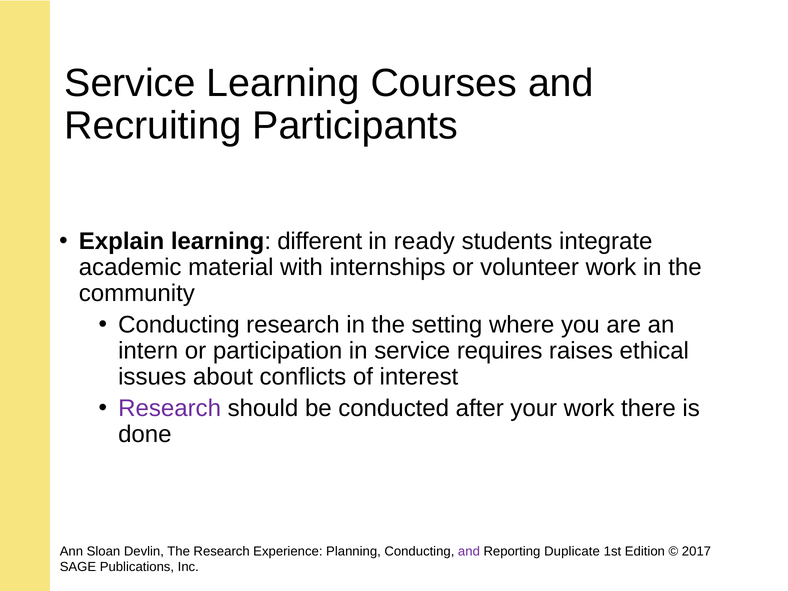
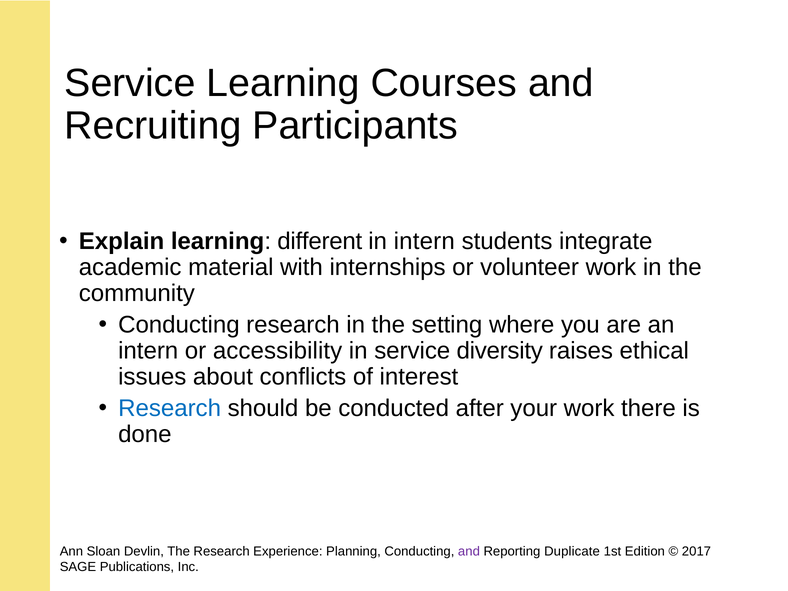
in ready: ready -> intern
participation: participation -> accessibility
requires: requires -> diversity
Research at (170, 408) colour: purple -> blue
